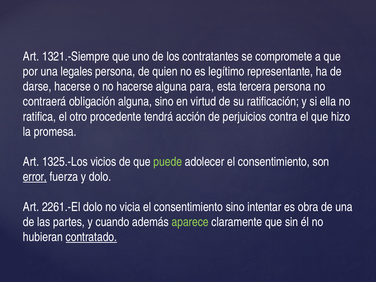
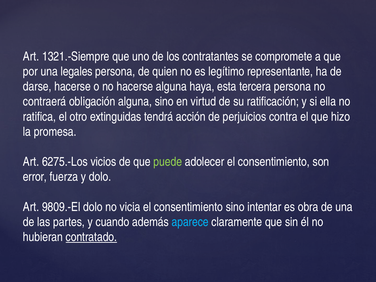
para: para -> haya
procedente: procedente -> extinguidas
1325.-Los: 1325.-Los -> 6275.-Los
error underline: present -> none
2261.-El: 2261.-El -> 9809.-El
aparece colour: light green -> light blue
